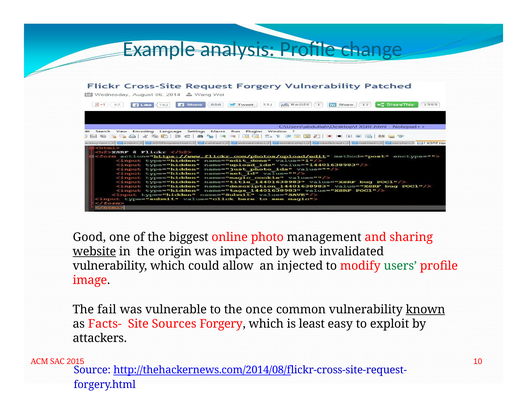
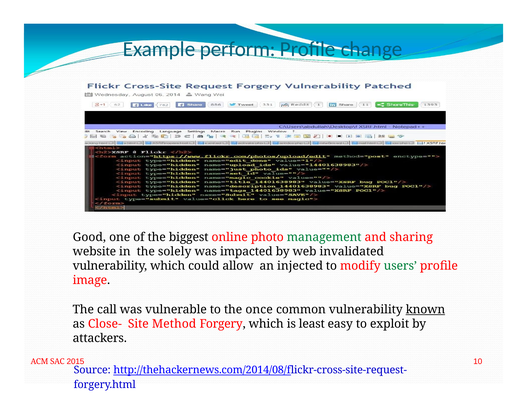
analysis: analysis -> perform
management colour: black -> green
website underline: present -> none
origin: origin -> solely
fail: fail -> call
Facts‐: Facts‐ -> Close‐
Sources: Sources -> Method
